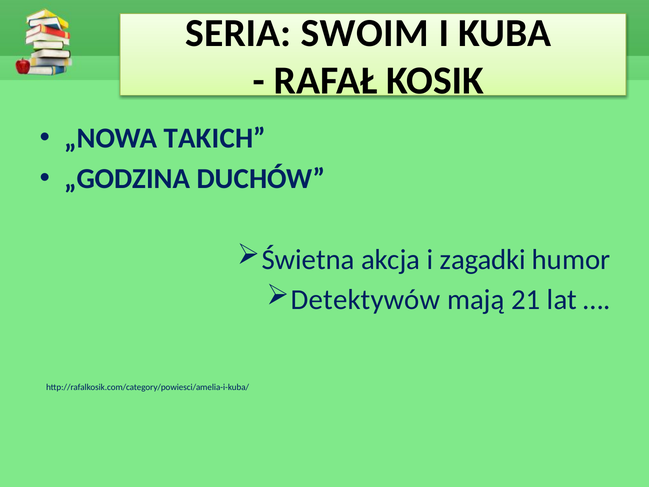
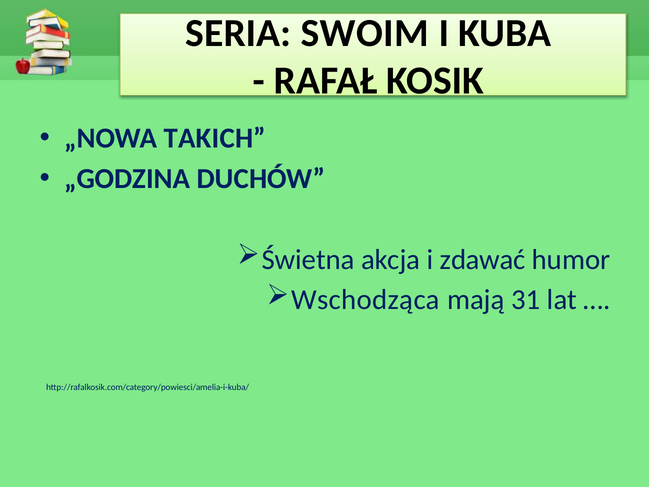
zagadki: zagadki -> zdawać
Detektywów: Detektywów -> Wschodząca
21: 21 -> 31
